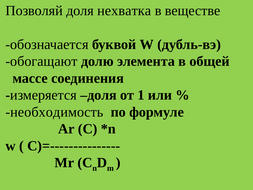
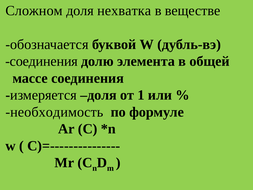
Позволяй: Позволяй -> Сложном
обогащают at (41, 61): обогащают -> соединения
